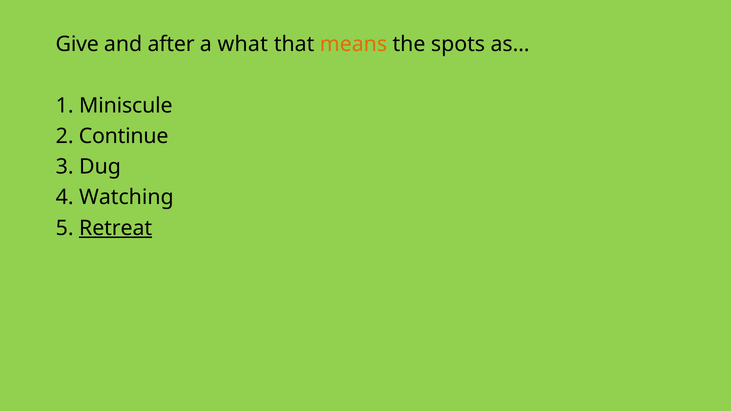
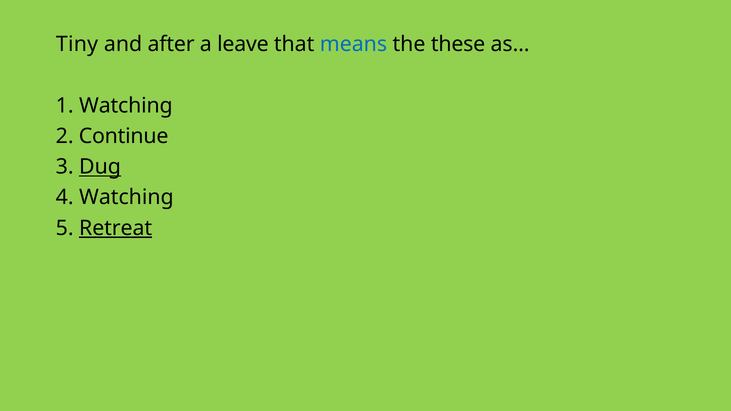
Give: Give -> Tiny
what: what -> leave
means colour: orange -> blue
spots: spots -> these
1 Miniscule: Miniscule -> Watching
Dug underline: none -> present
